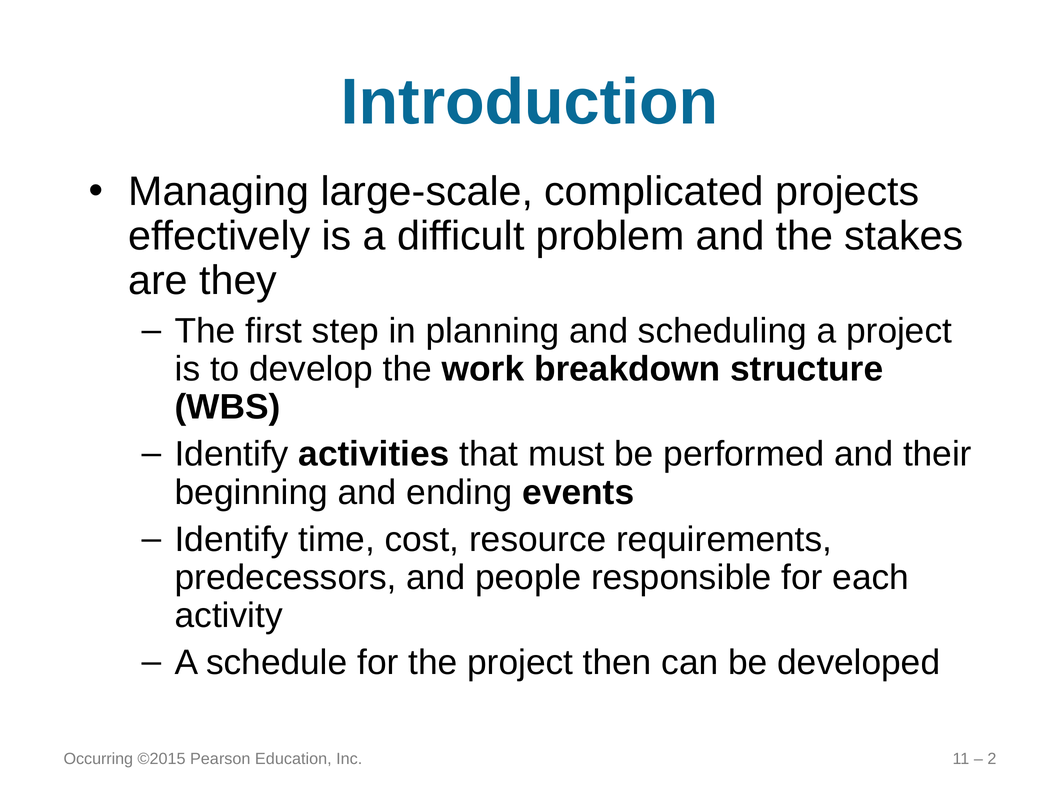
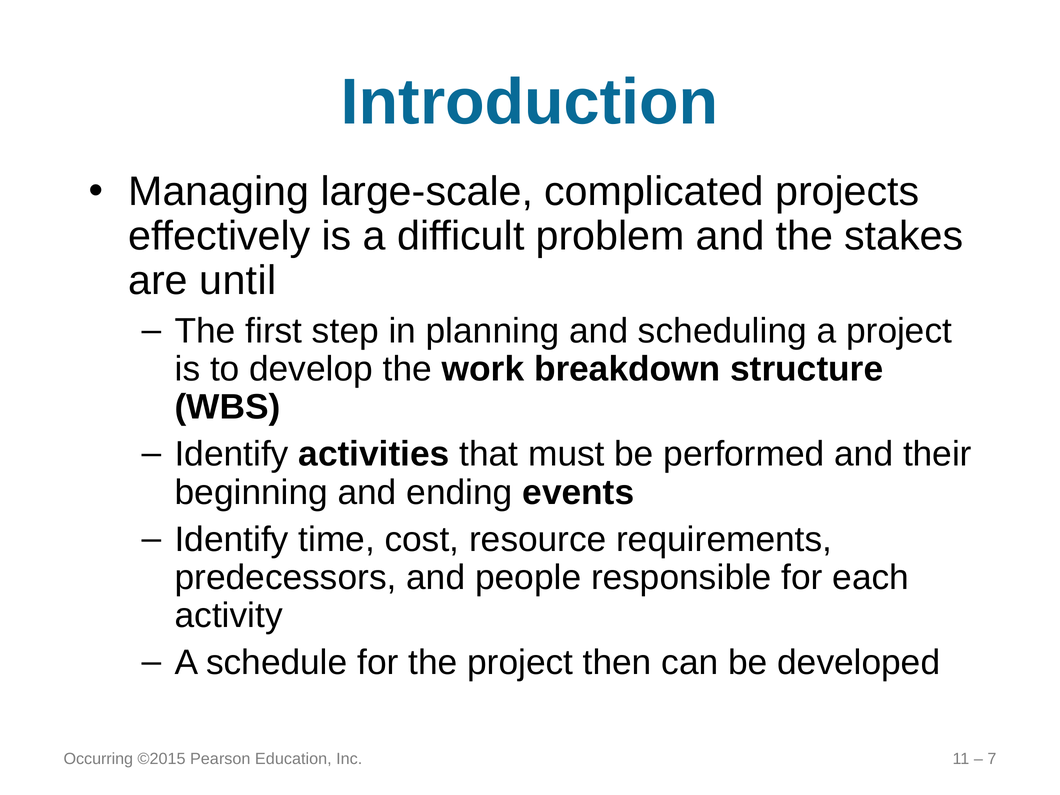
they: they -> until
2: 2 -> 7
